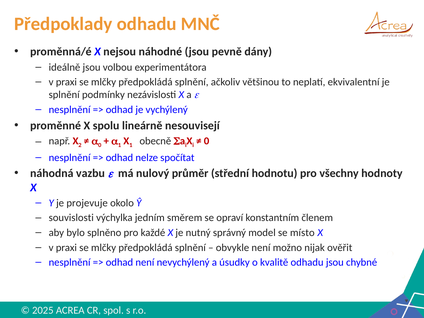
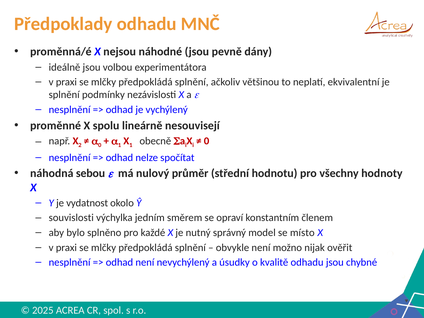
vazbu: vazbu -> sebou
projevuje: projevuje -> vydatnost
